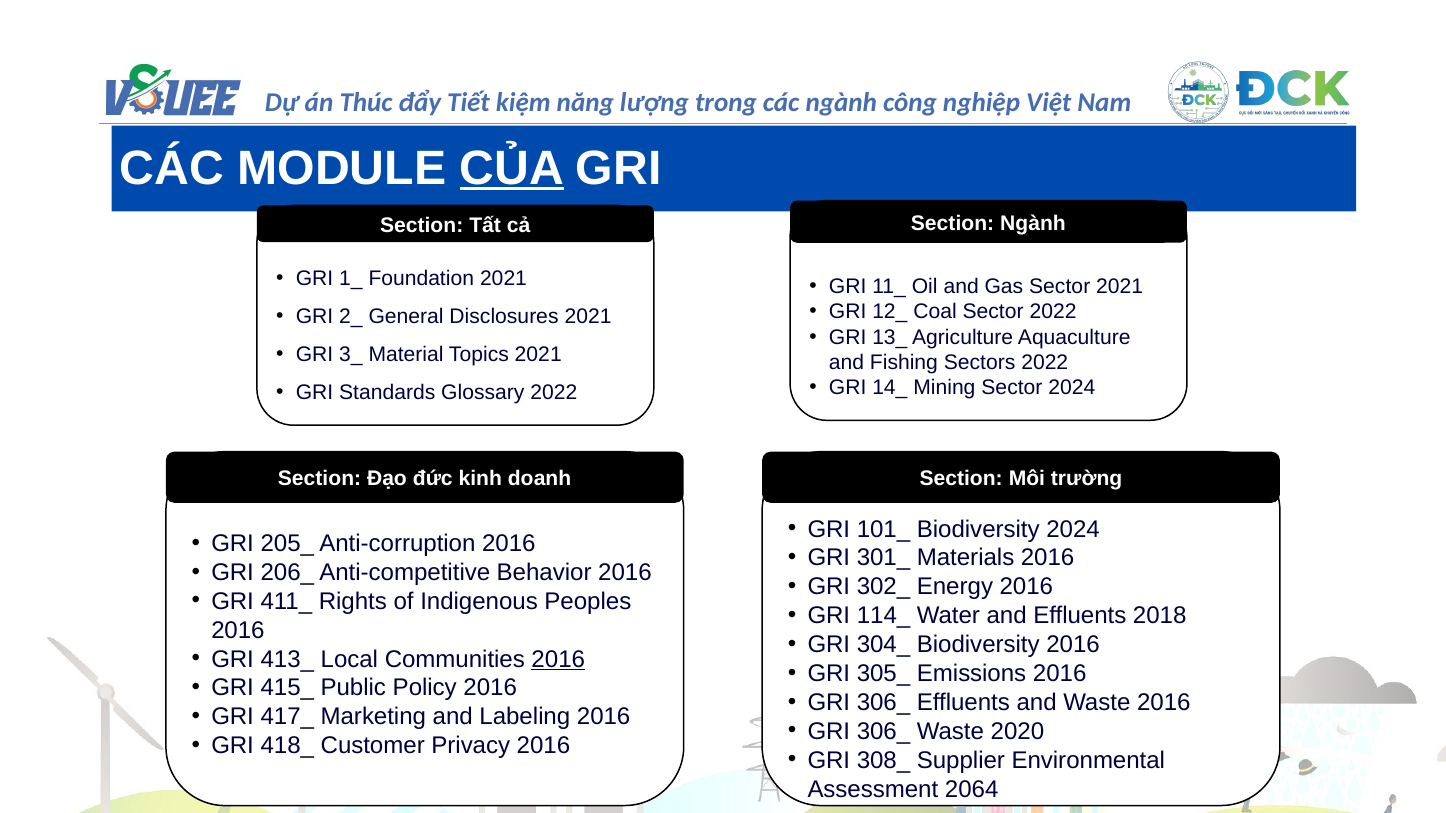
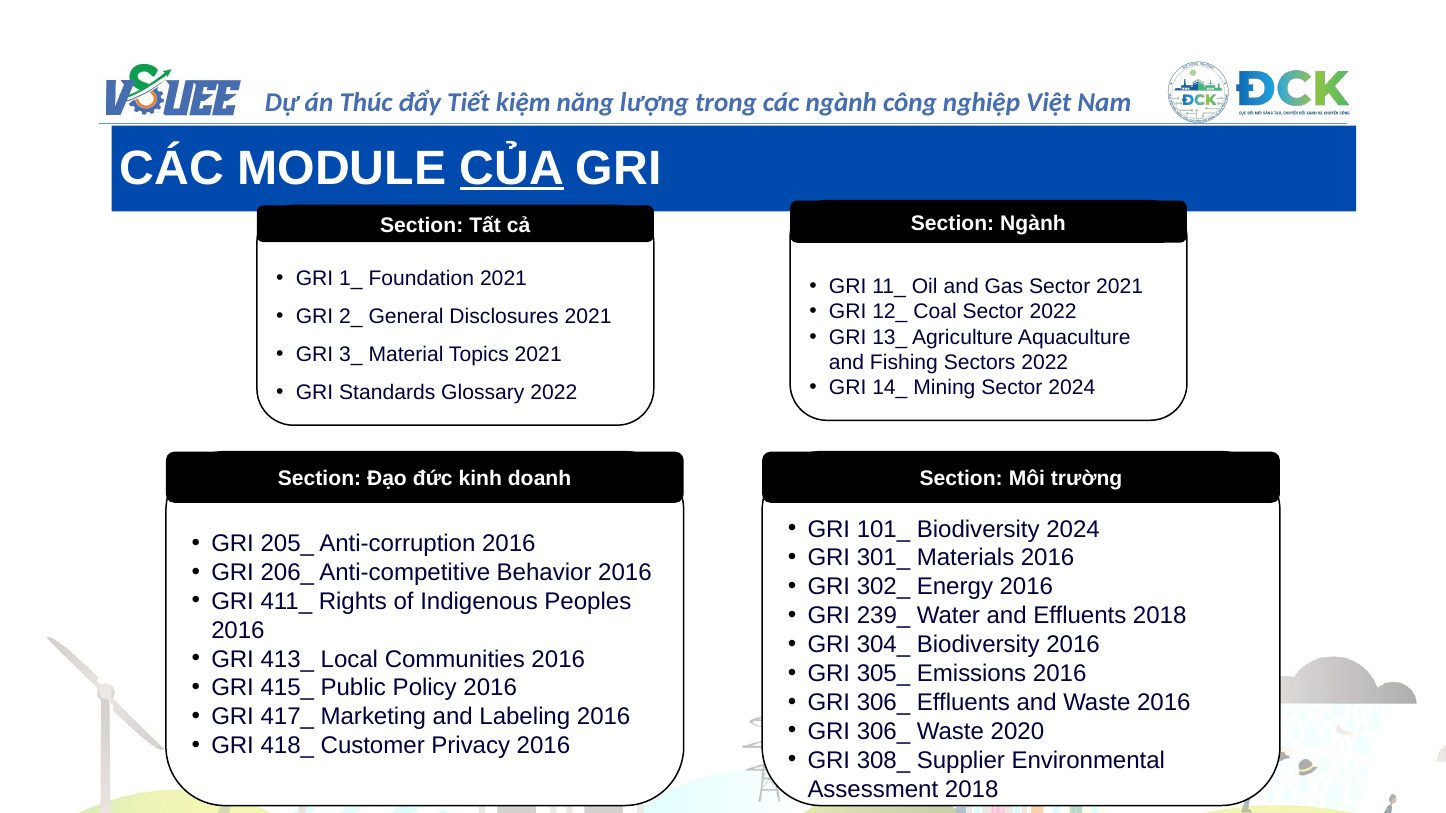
114_: 114_ -> 239_
2016 at (558, 659) underline: present -> none
Assessment 2064: 2064 -> 2018
